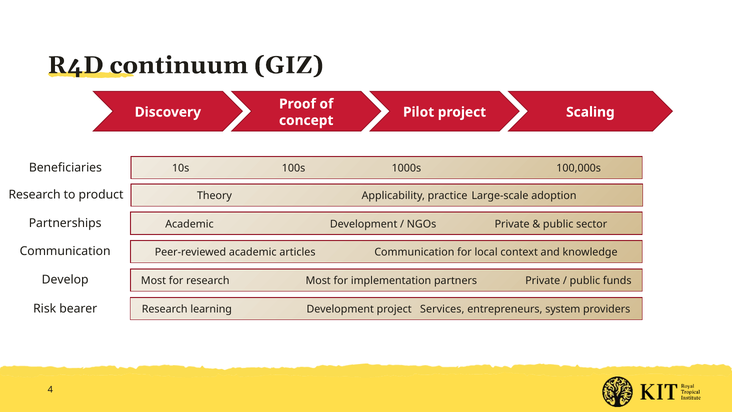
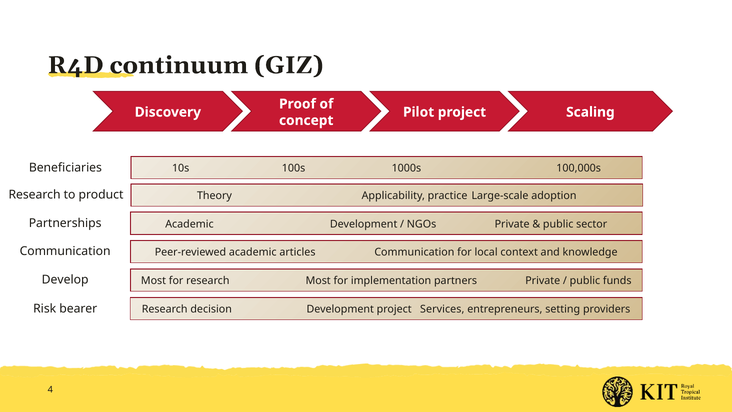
learning: learning -> decision
system: system -> setting
